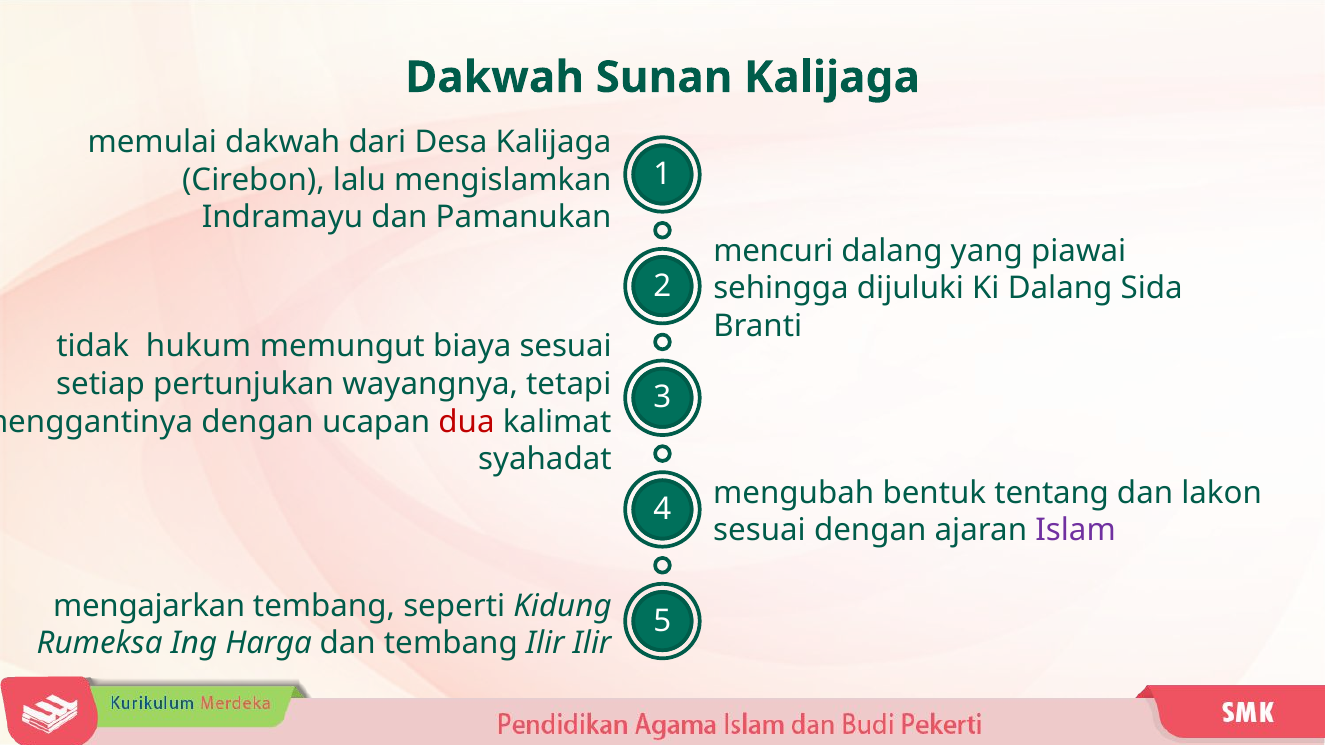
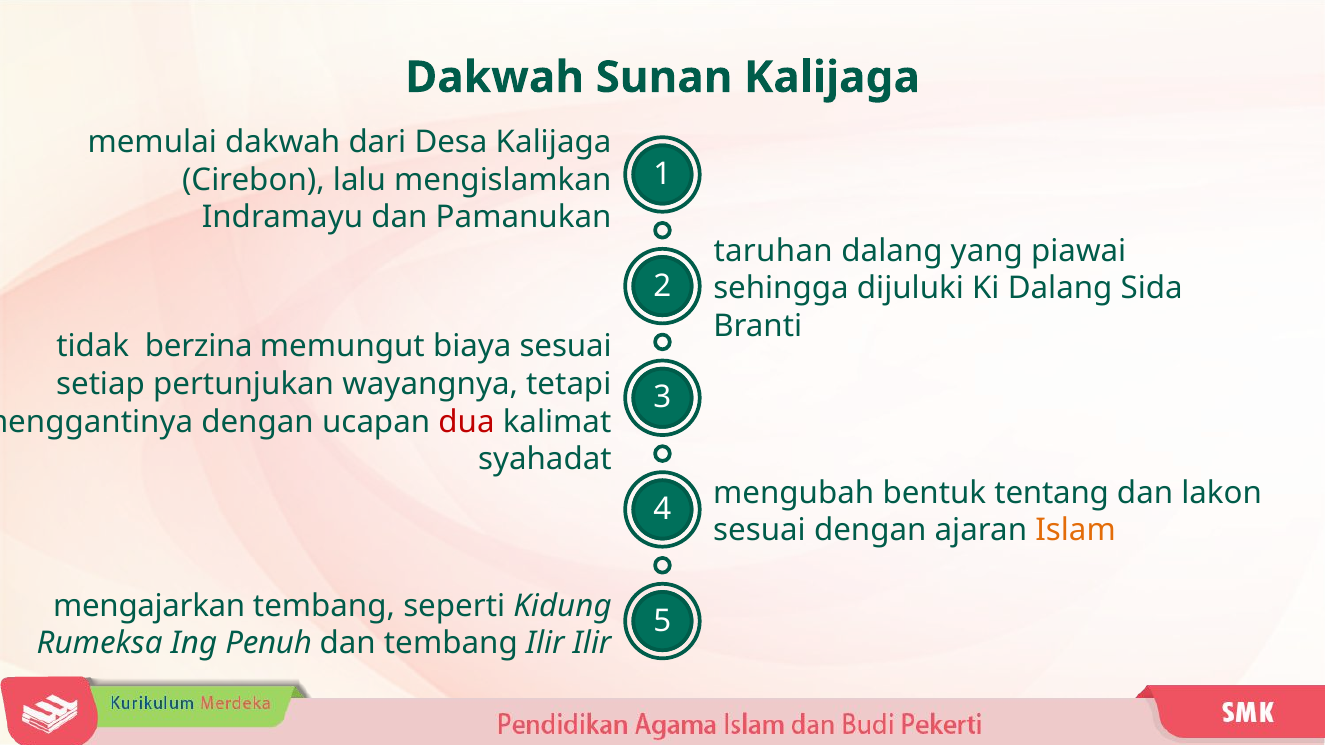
mencuri: mencuri -> taruhan
hukum: hukum -> berzina
Islam colour: purple -> orange
Harga: Harga -> Penuh
